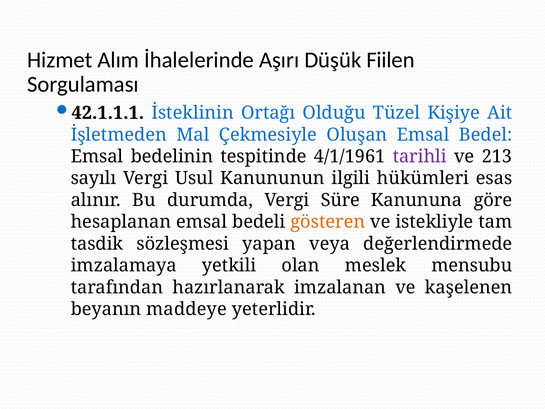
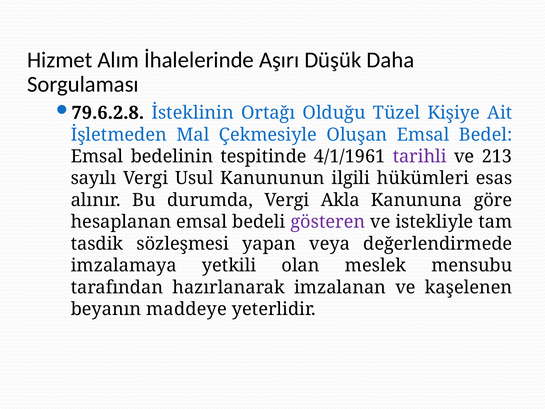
Fiilen: Fiilen -> Daha
42.1.1.1: 42.1.1.1 -> 79.6.2.8
Süre: Süre -> Akla
gösteren colour: orange -> purple
